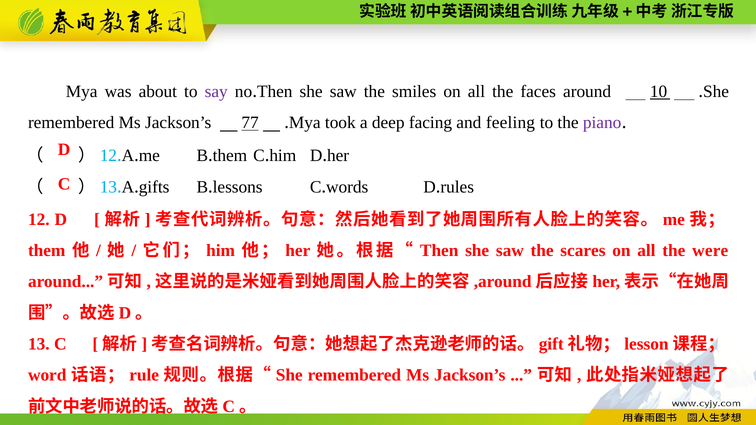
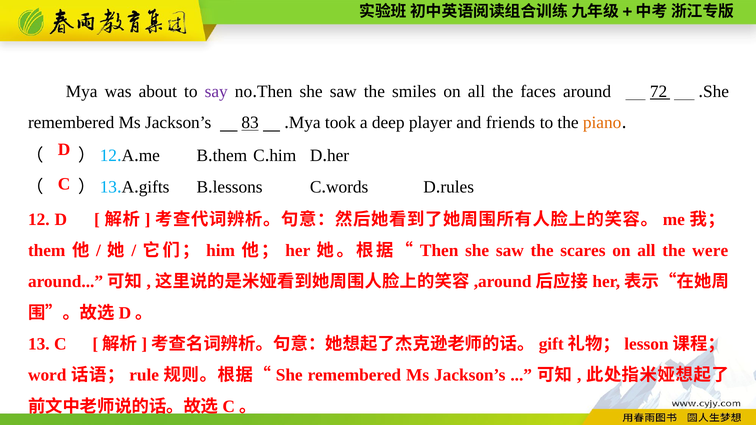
10: 10 -> 72
77: 77 -> 83
facing: facing -> player
feeling: feeling -> friends
piano colour: purple -> orange
